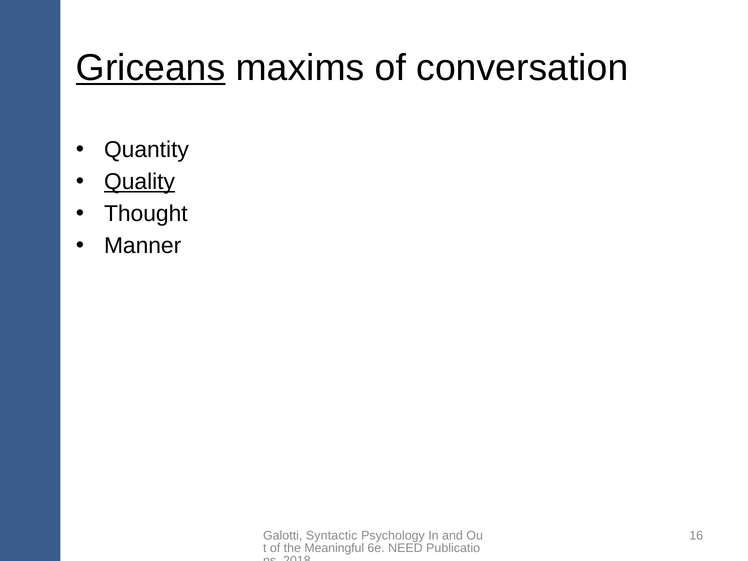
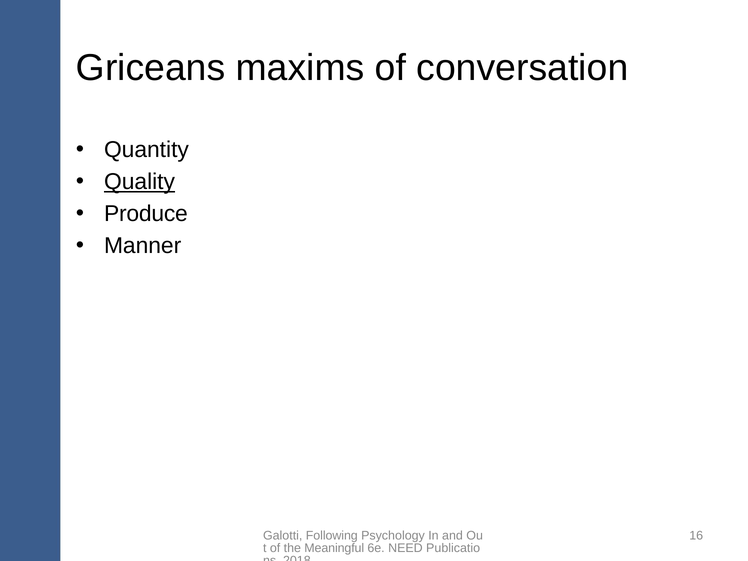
Griceans underline: present -> none
Thought: Thought -> Produce
Syntactic: Syntactic -> Following
